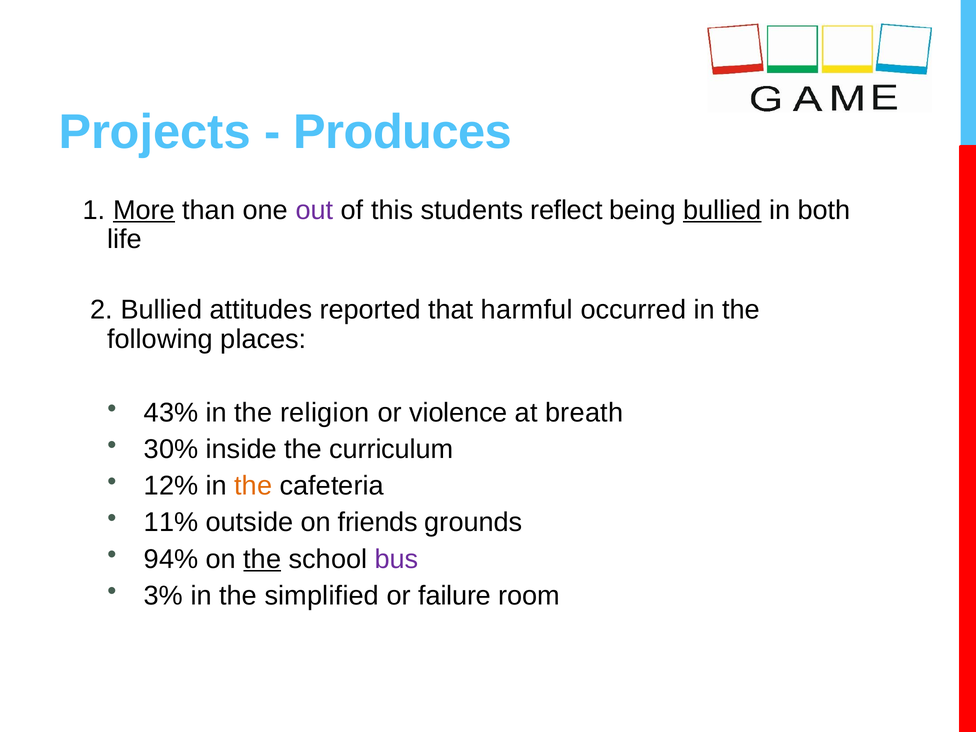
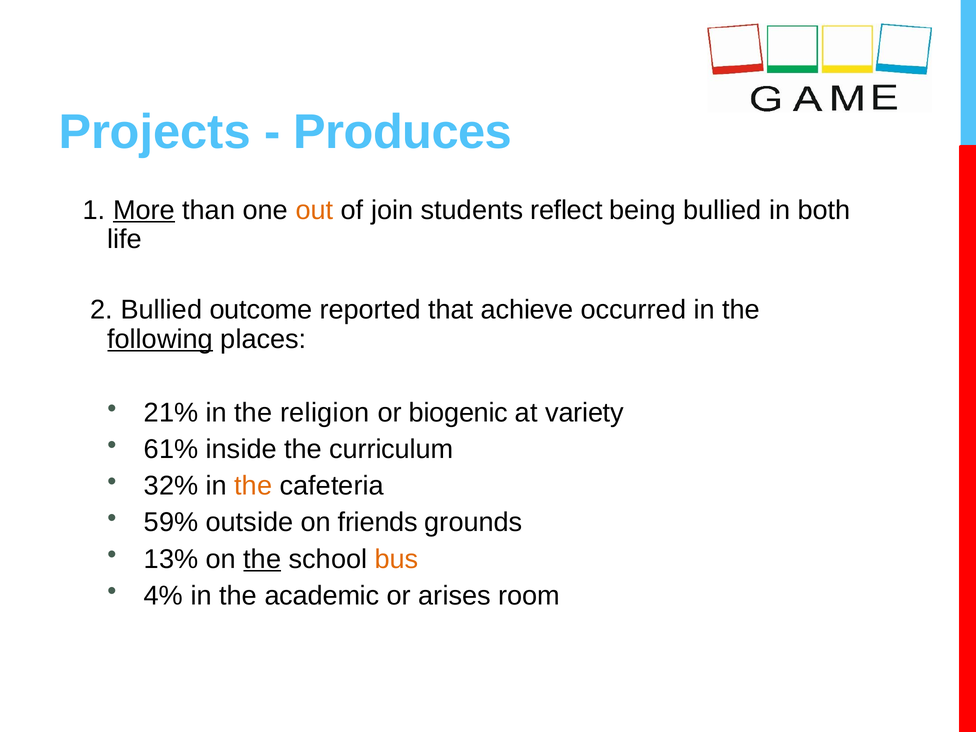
out colour: purple -> orange
this: this -> join
bullied at (722, 210) underline: present -> none
attitudes: attitudes -> outcome
harmful: harmful -> achieve
following underline: none -> present
43%: 43% -> 21%
violence: violence -> biogenic
breath: breath -> variety
30%: 30% -> 61%
12%: 12% -> 32%
11%: 11% -> 59%
94%: 94% -> 13%
bus colour: purple -> orange
3%: 3% -> 4%
simplified: simplified -> academic
failure: failure -> arises
